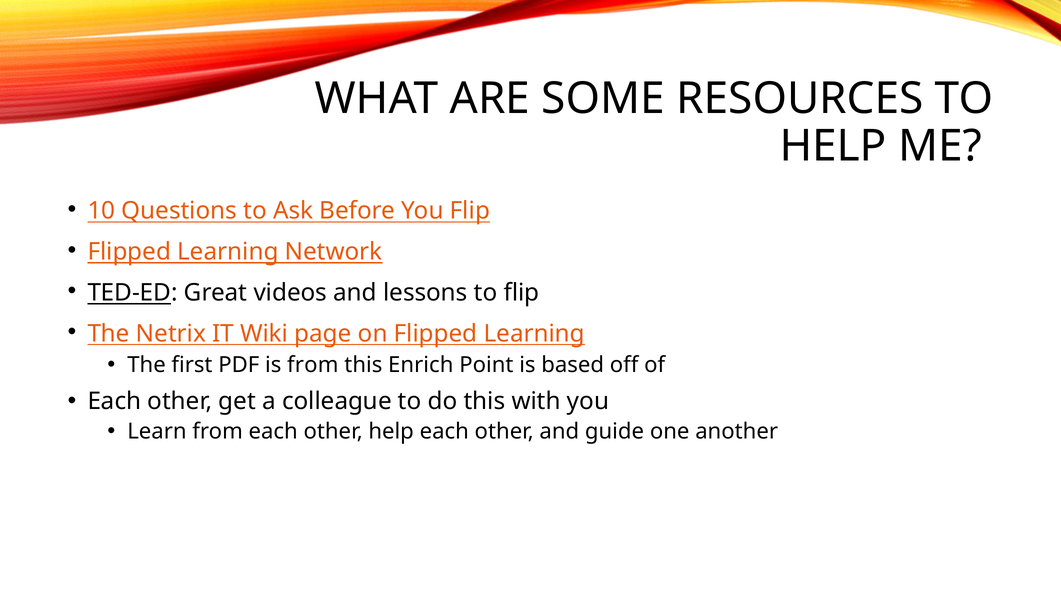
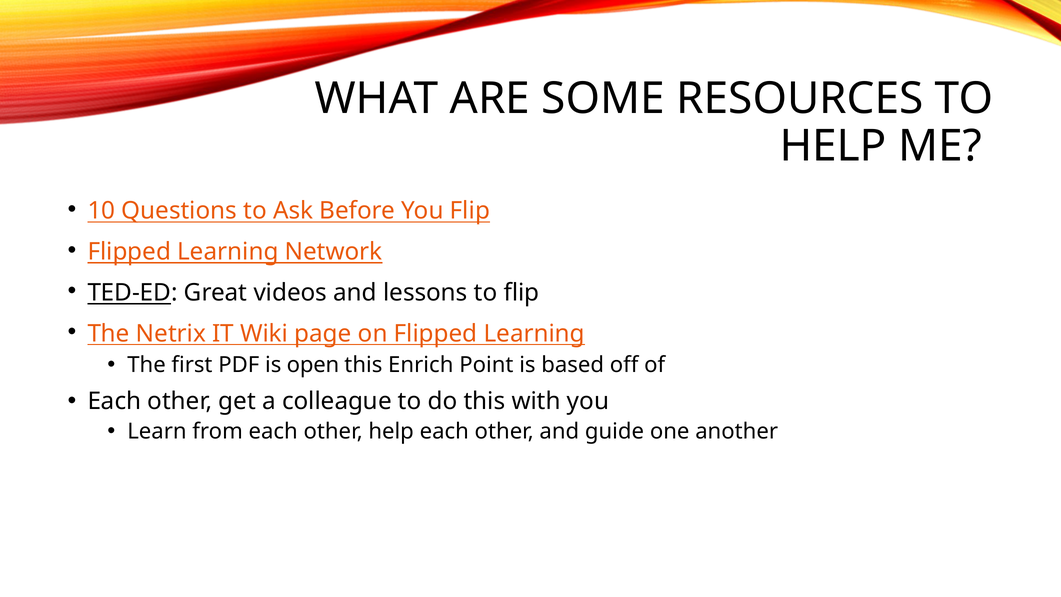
is from: from -> open
